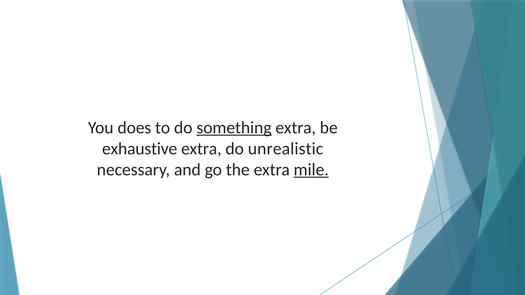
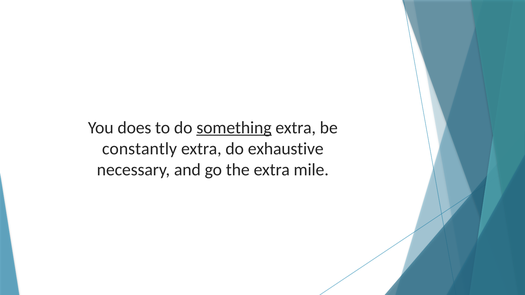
exhaustive: exhaustive -> constantly
unrealistic: unrealistic -> exhaustive
mile underline: present -> none
